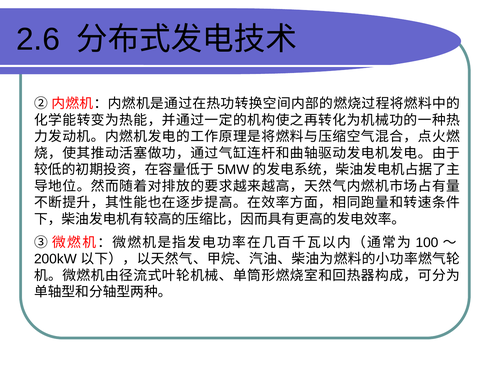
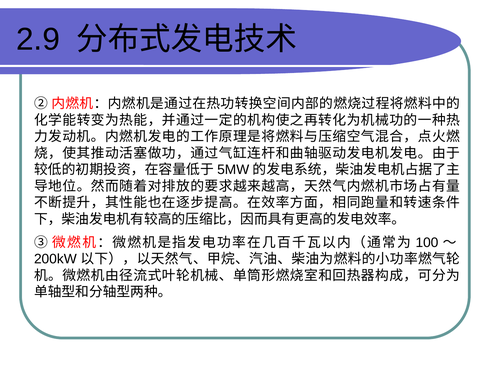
2.6: 2.6 -> 2.9
